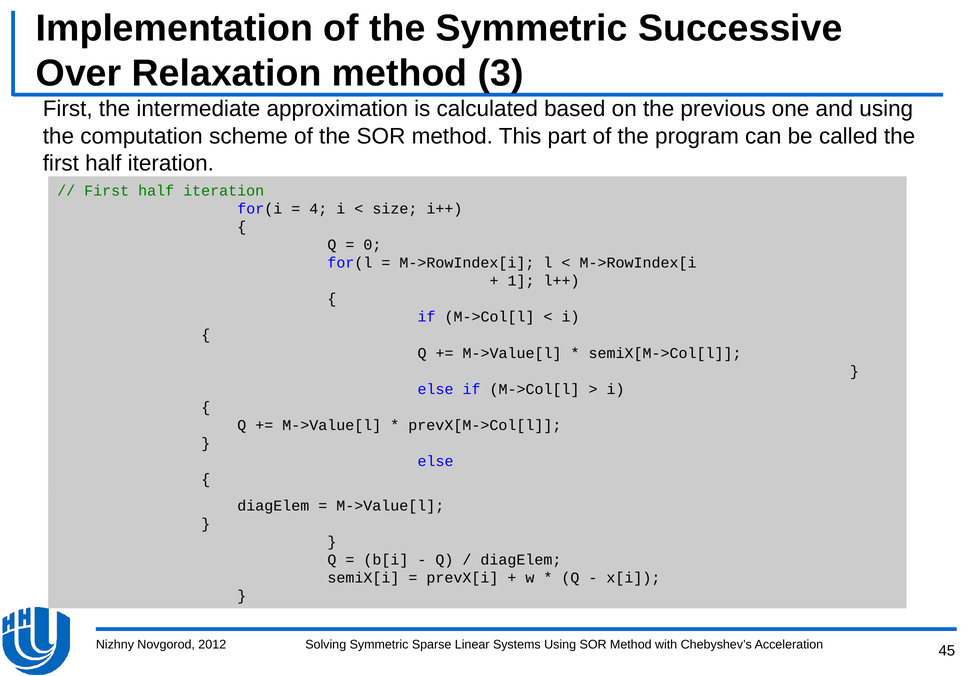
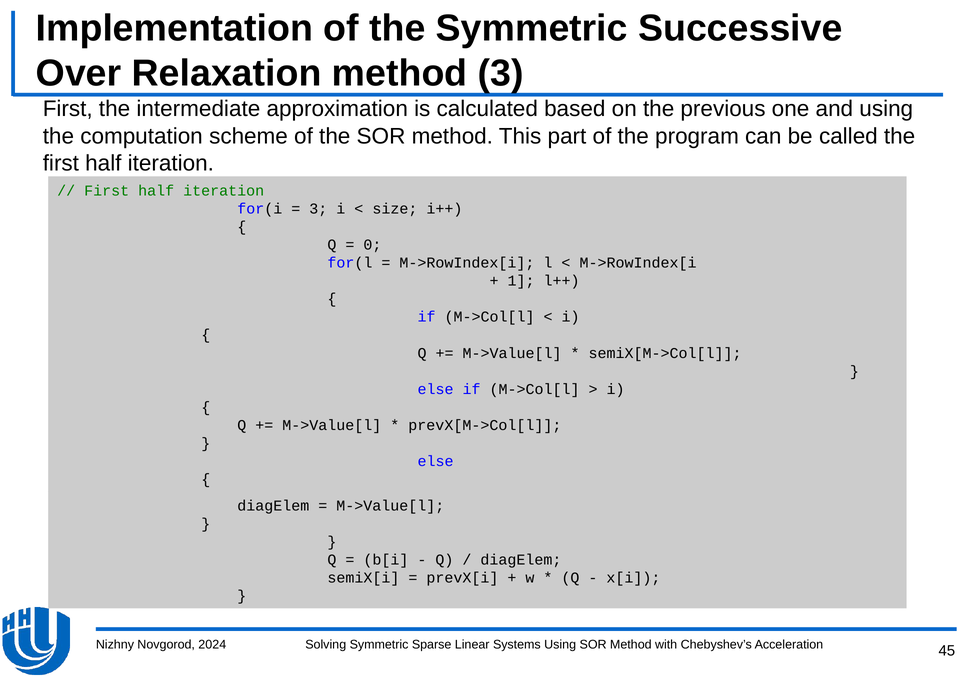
4 at (318, 209): 4 -> 3
2012: 2012 -> 2024
